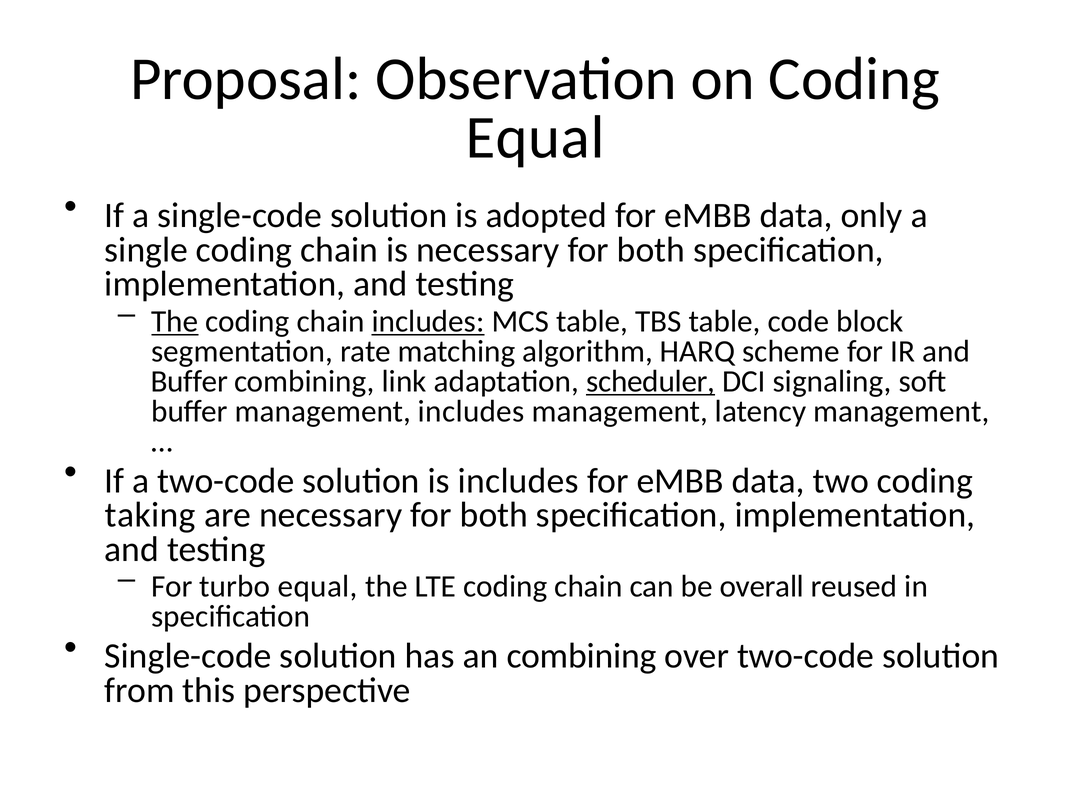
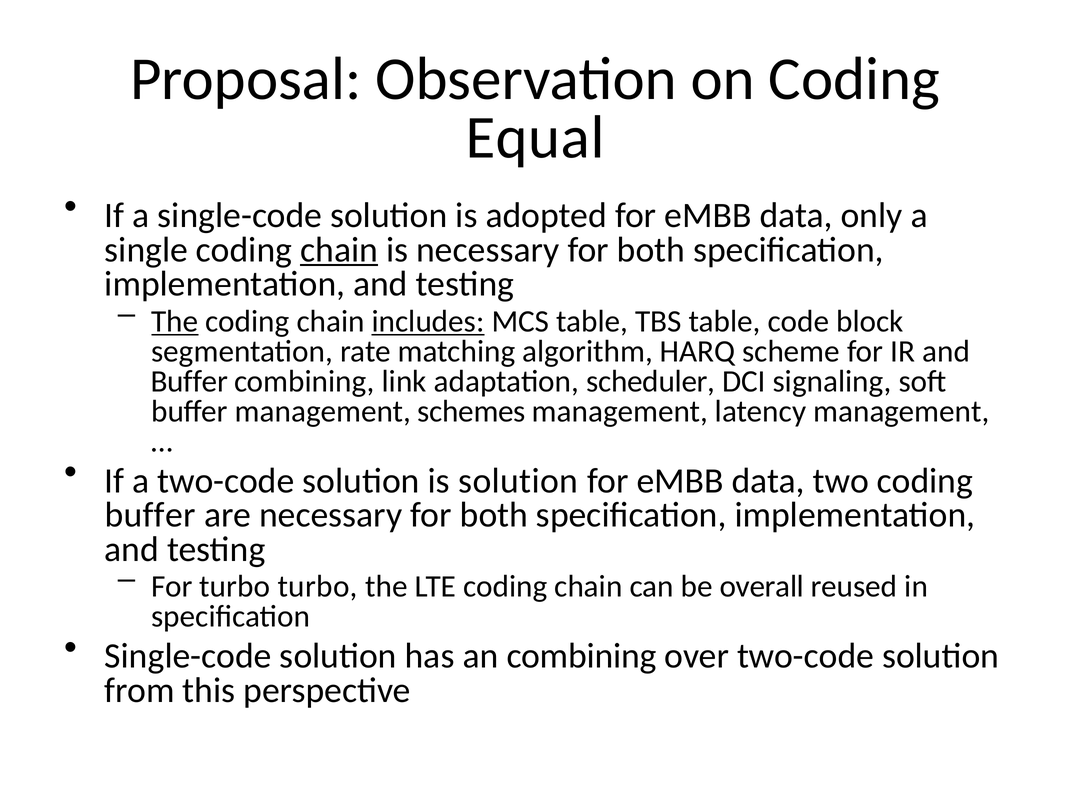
chain at (339, 250) underline: none -> present
scheduler underline: present -> none
management includes: includes -> schemes
is includes: includes -> solution
taking at (150, 515): taking -> buffer
turbo equal: equal -> turbo
